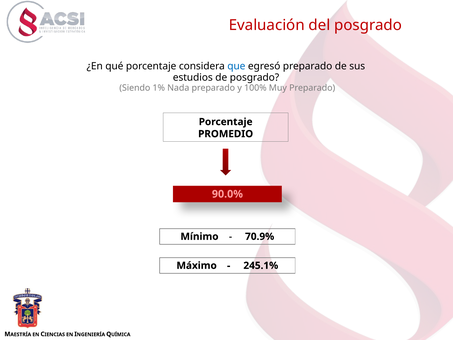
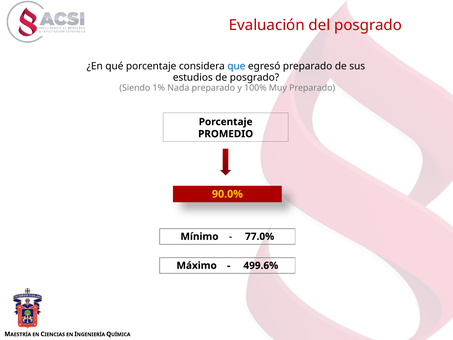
90.0% colour: pink -> yellow
70.9%: 70.9% -> 77.0%
245.1%: 245.1% -> 499.6%
